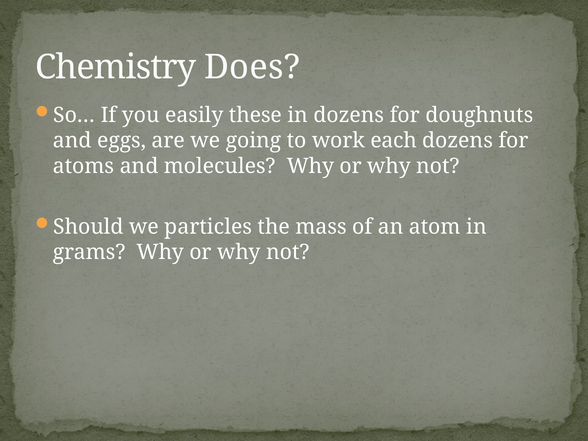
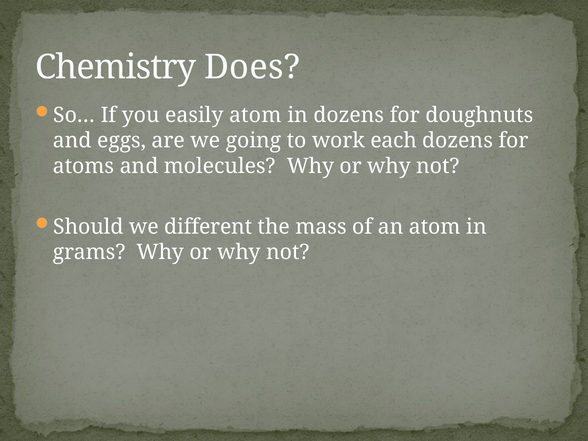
easily these: these -> atom
particles: particles -> different
